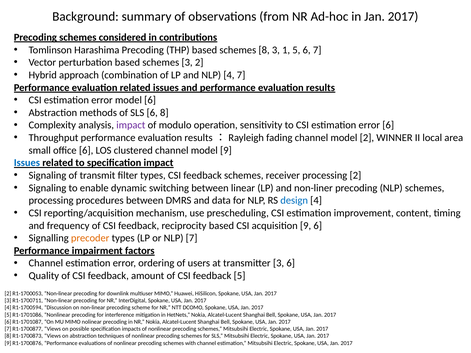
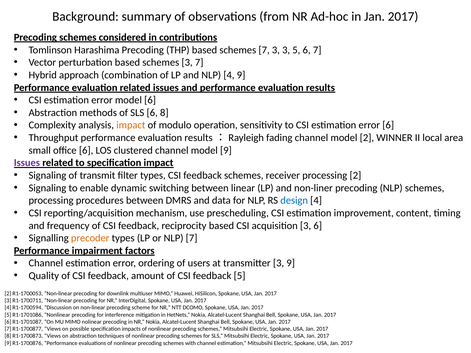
schemes 8: 8 -> 7
3 1: 1 -> 3
3 2: 2 -> 7
4 7: 7 -> 9
impact at (131, 125) colour: purple -> orange
Issues at (27, 163) colour: blue -> purple
acquisition 9: 9 -> 3
3 6: 6 -> 9
